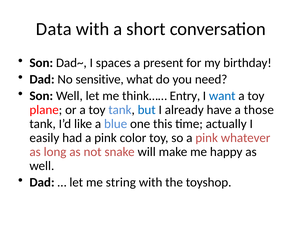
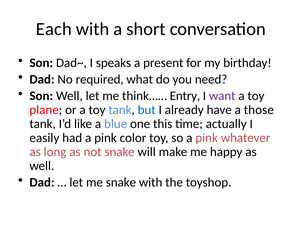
Data: Data -> Each
spaces: spaces -> speaks
sensitive: sensitive -> required
want colour: blue -> purple
me string: string -> snake
